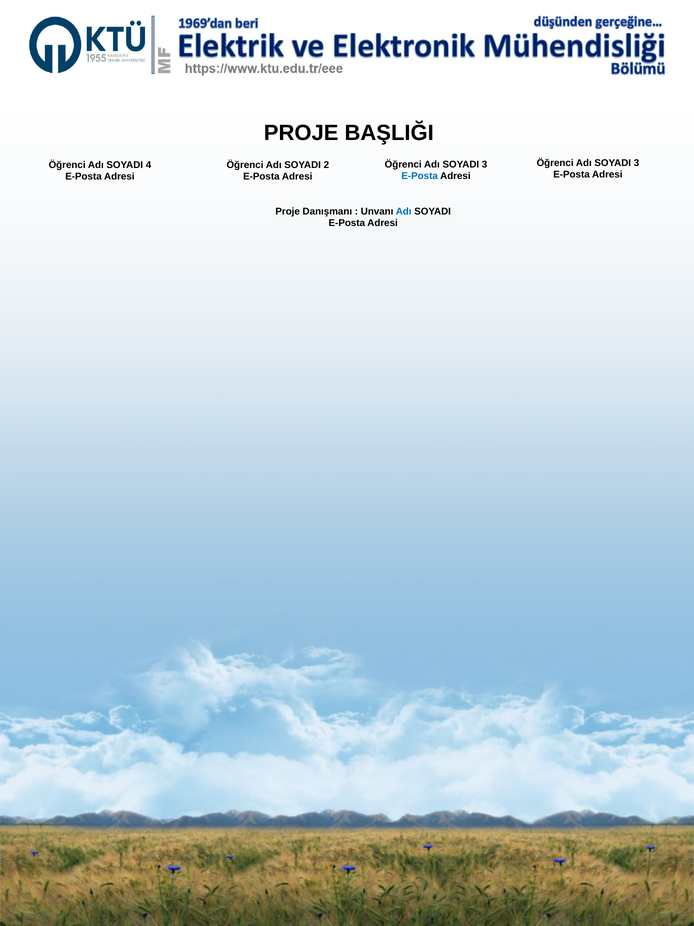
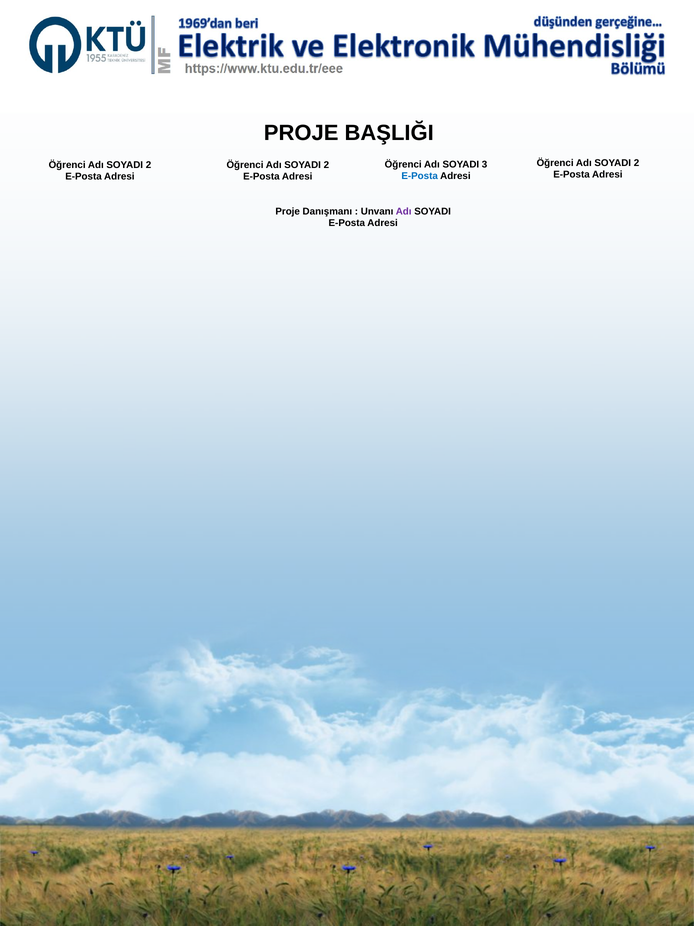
3 at (637, 163): 3 -> 2
4 at (148, 165): 4 -> 2
Adı at (404, 211) colour: blue -> purple
